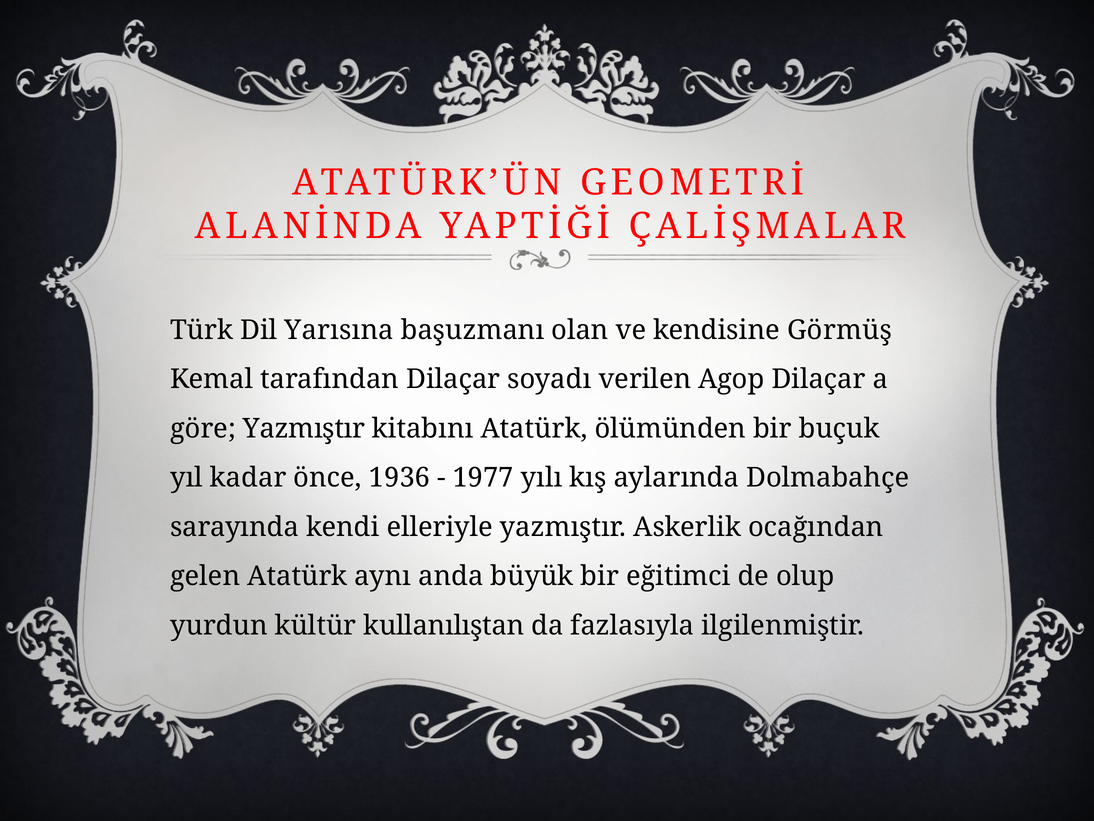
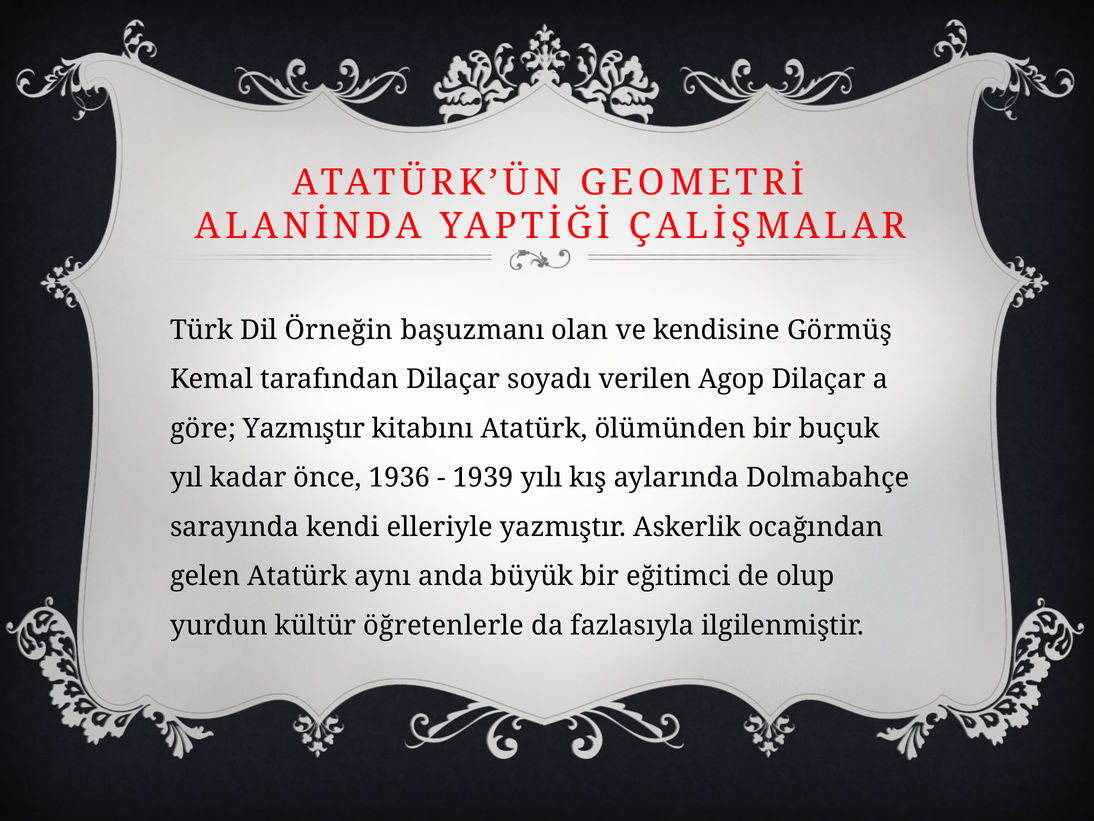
Yarısına: Yarısına -> Örneğin
1977: 1977 -> 1939
kullanılıştan: kullanılıştan -> öğretenlerle
